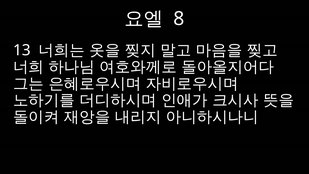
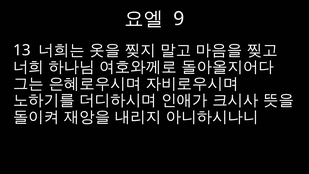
8: 8 -> 9
